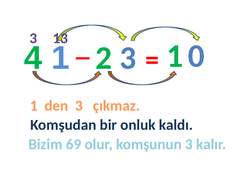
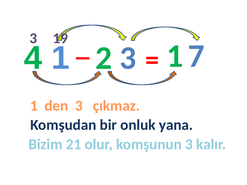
13: 13 -> 19
0: 0 -> 7
kaldı: kaldı -> yana
69: 69 -> 21
